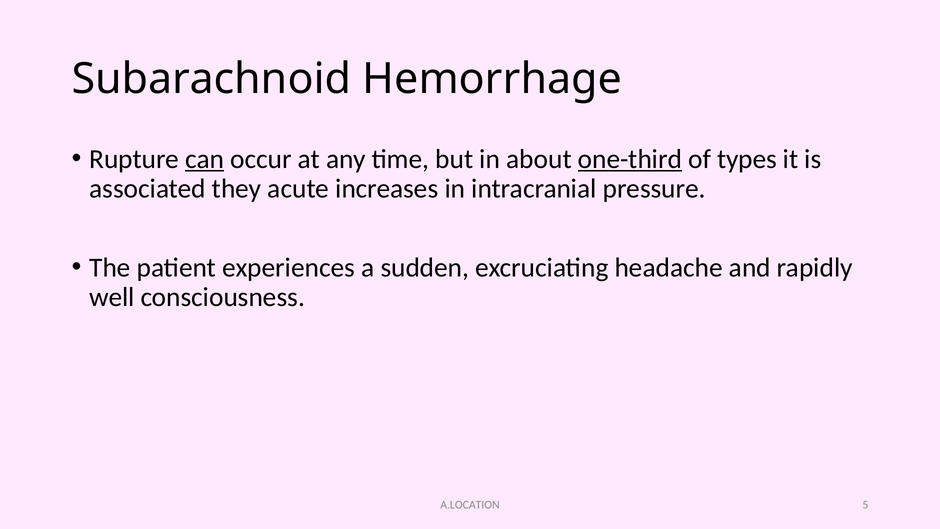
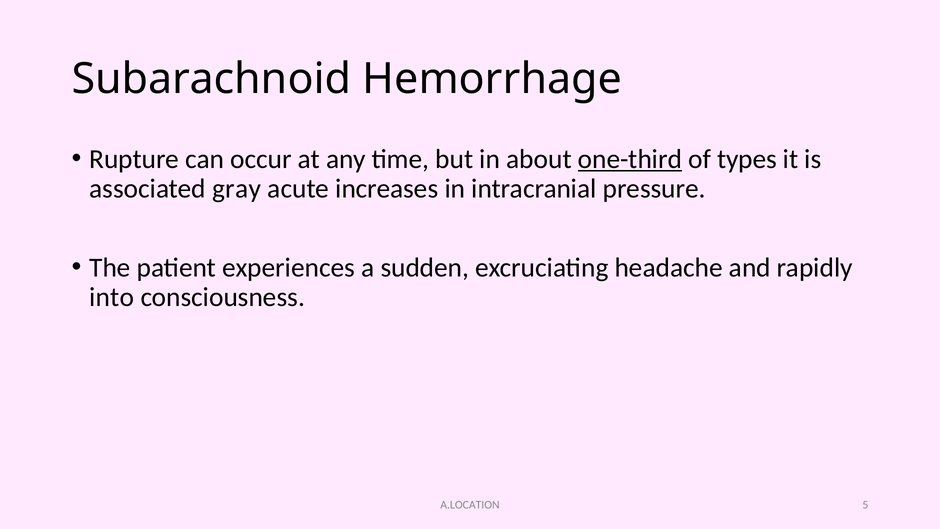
can underline: present -> none
they: they -> gray
well: well -> into
